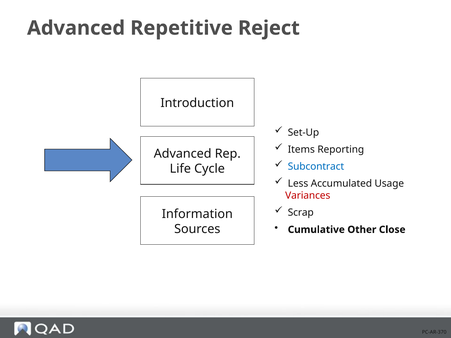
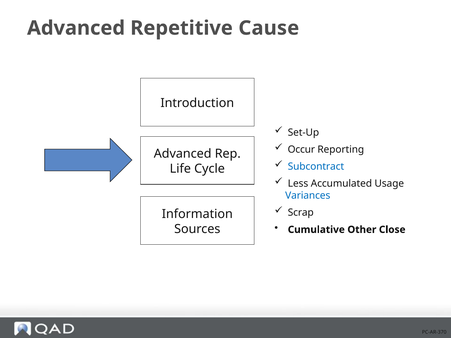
Reject: Reject -> Cause
Items: Items -> Occur
Variances colour: red -> blue
